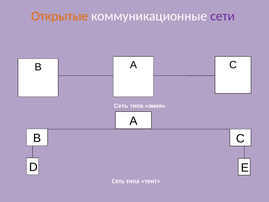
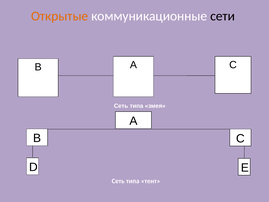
сети colour: purple -> black
